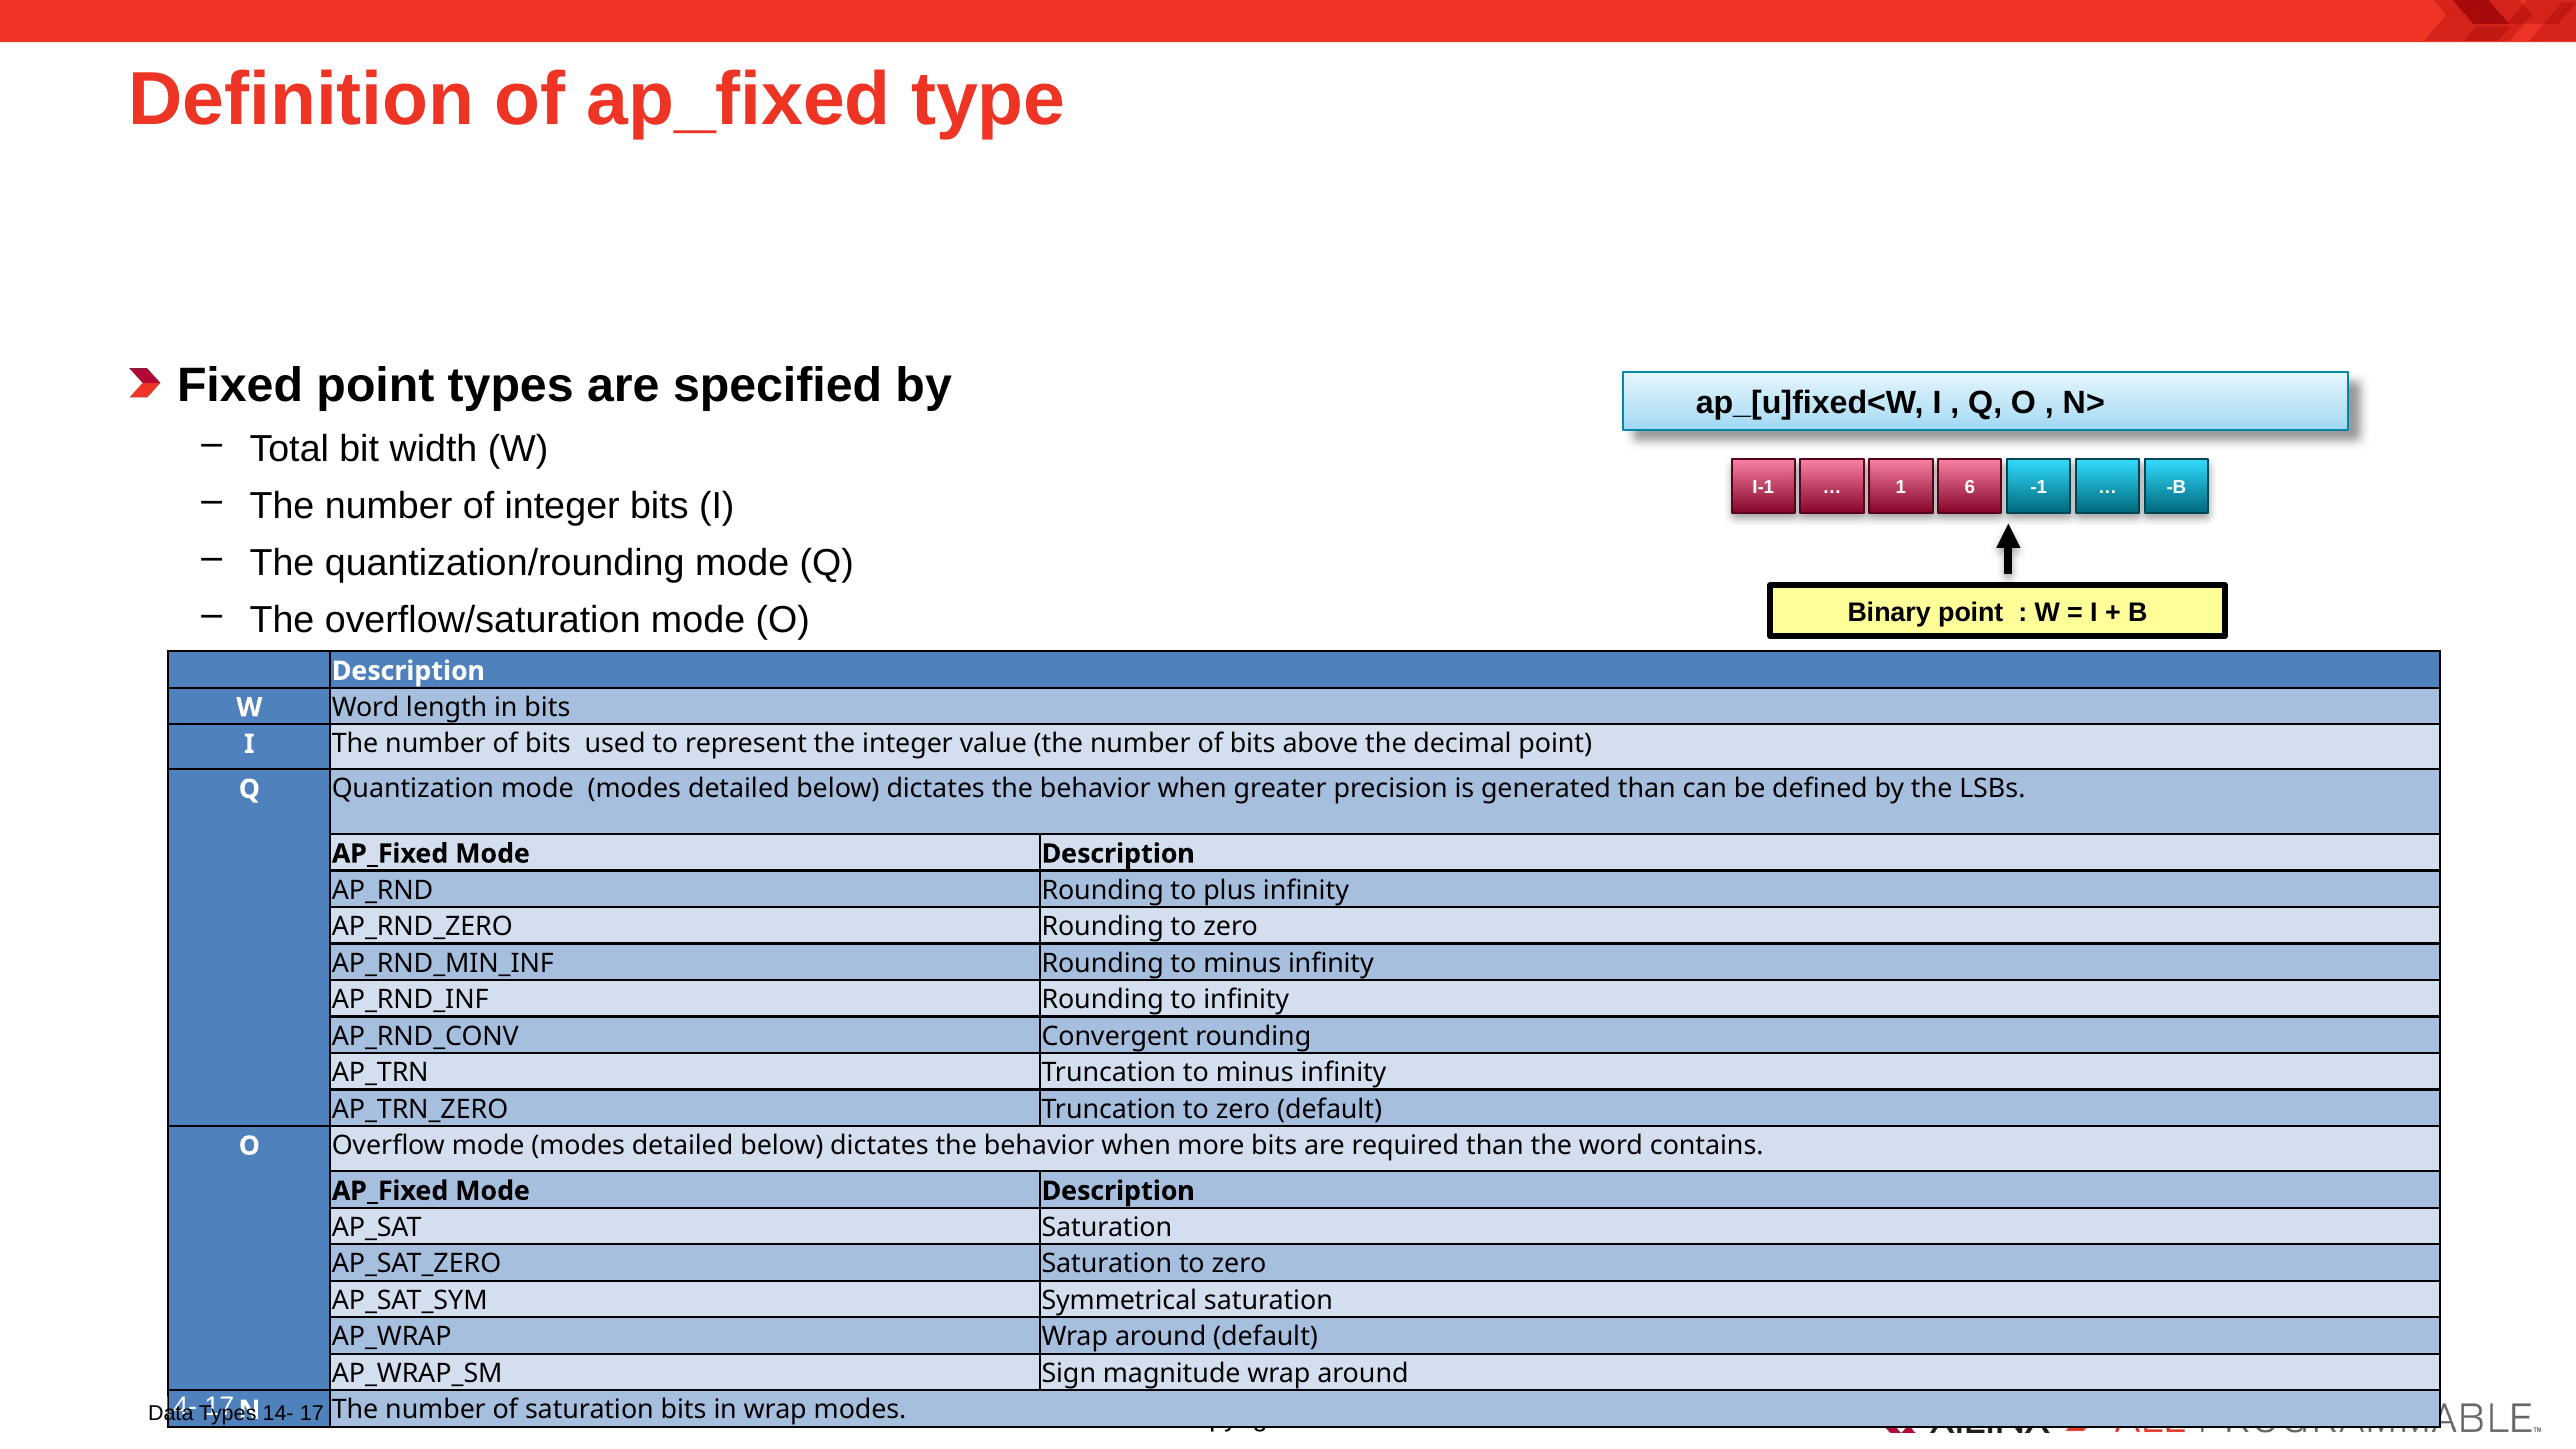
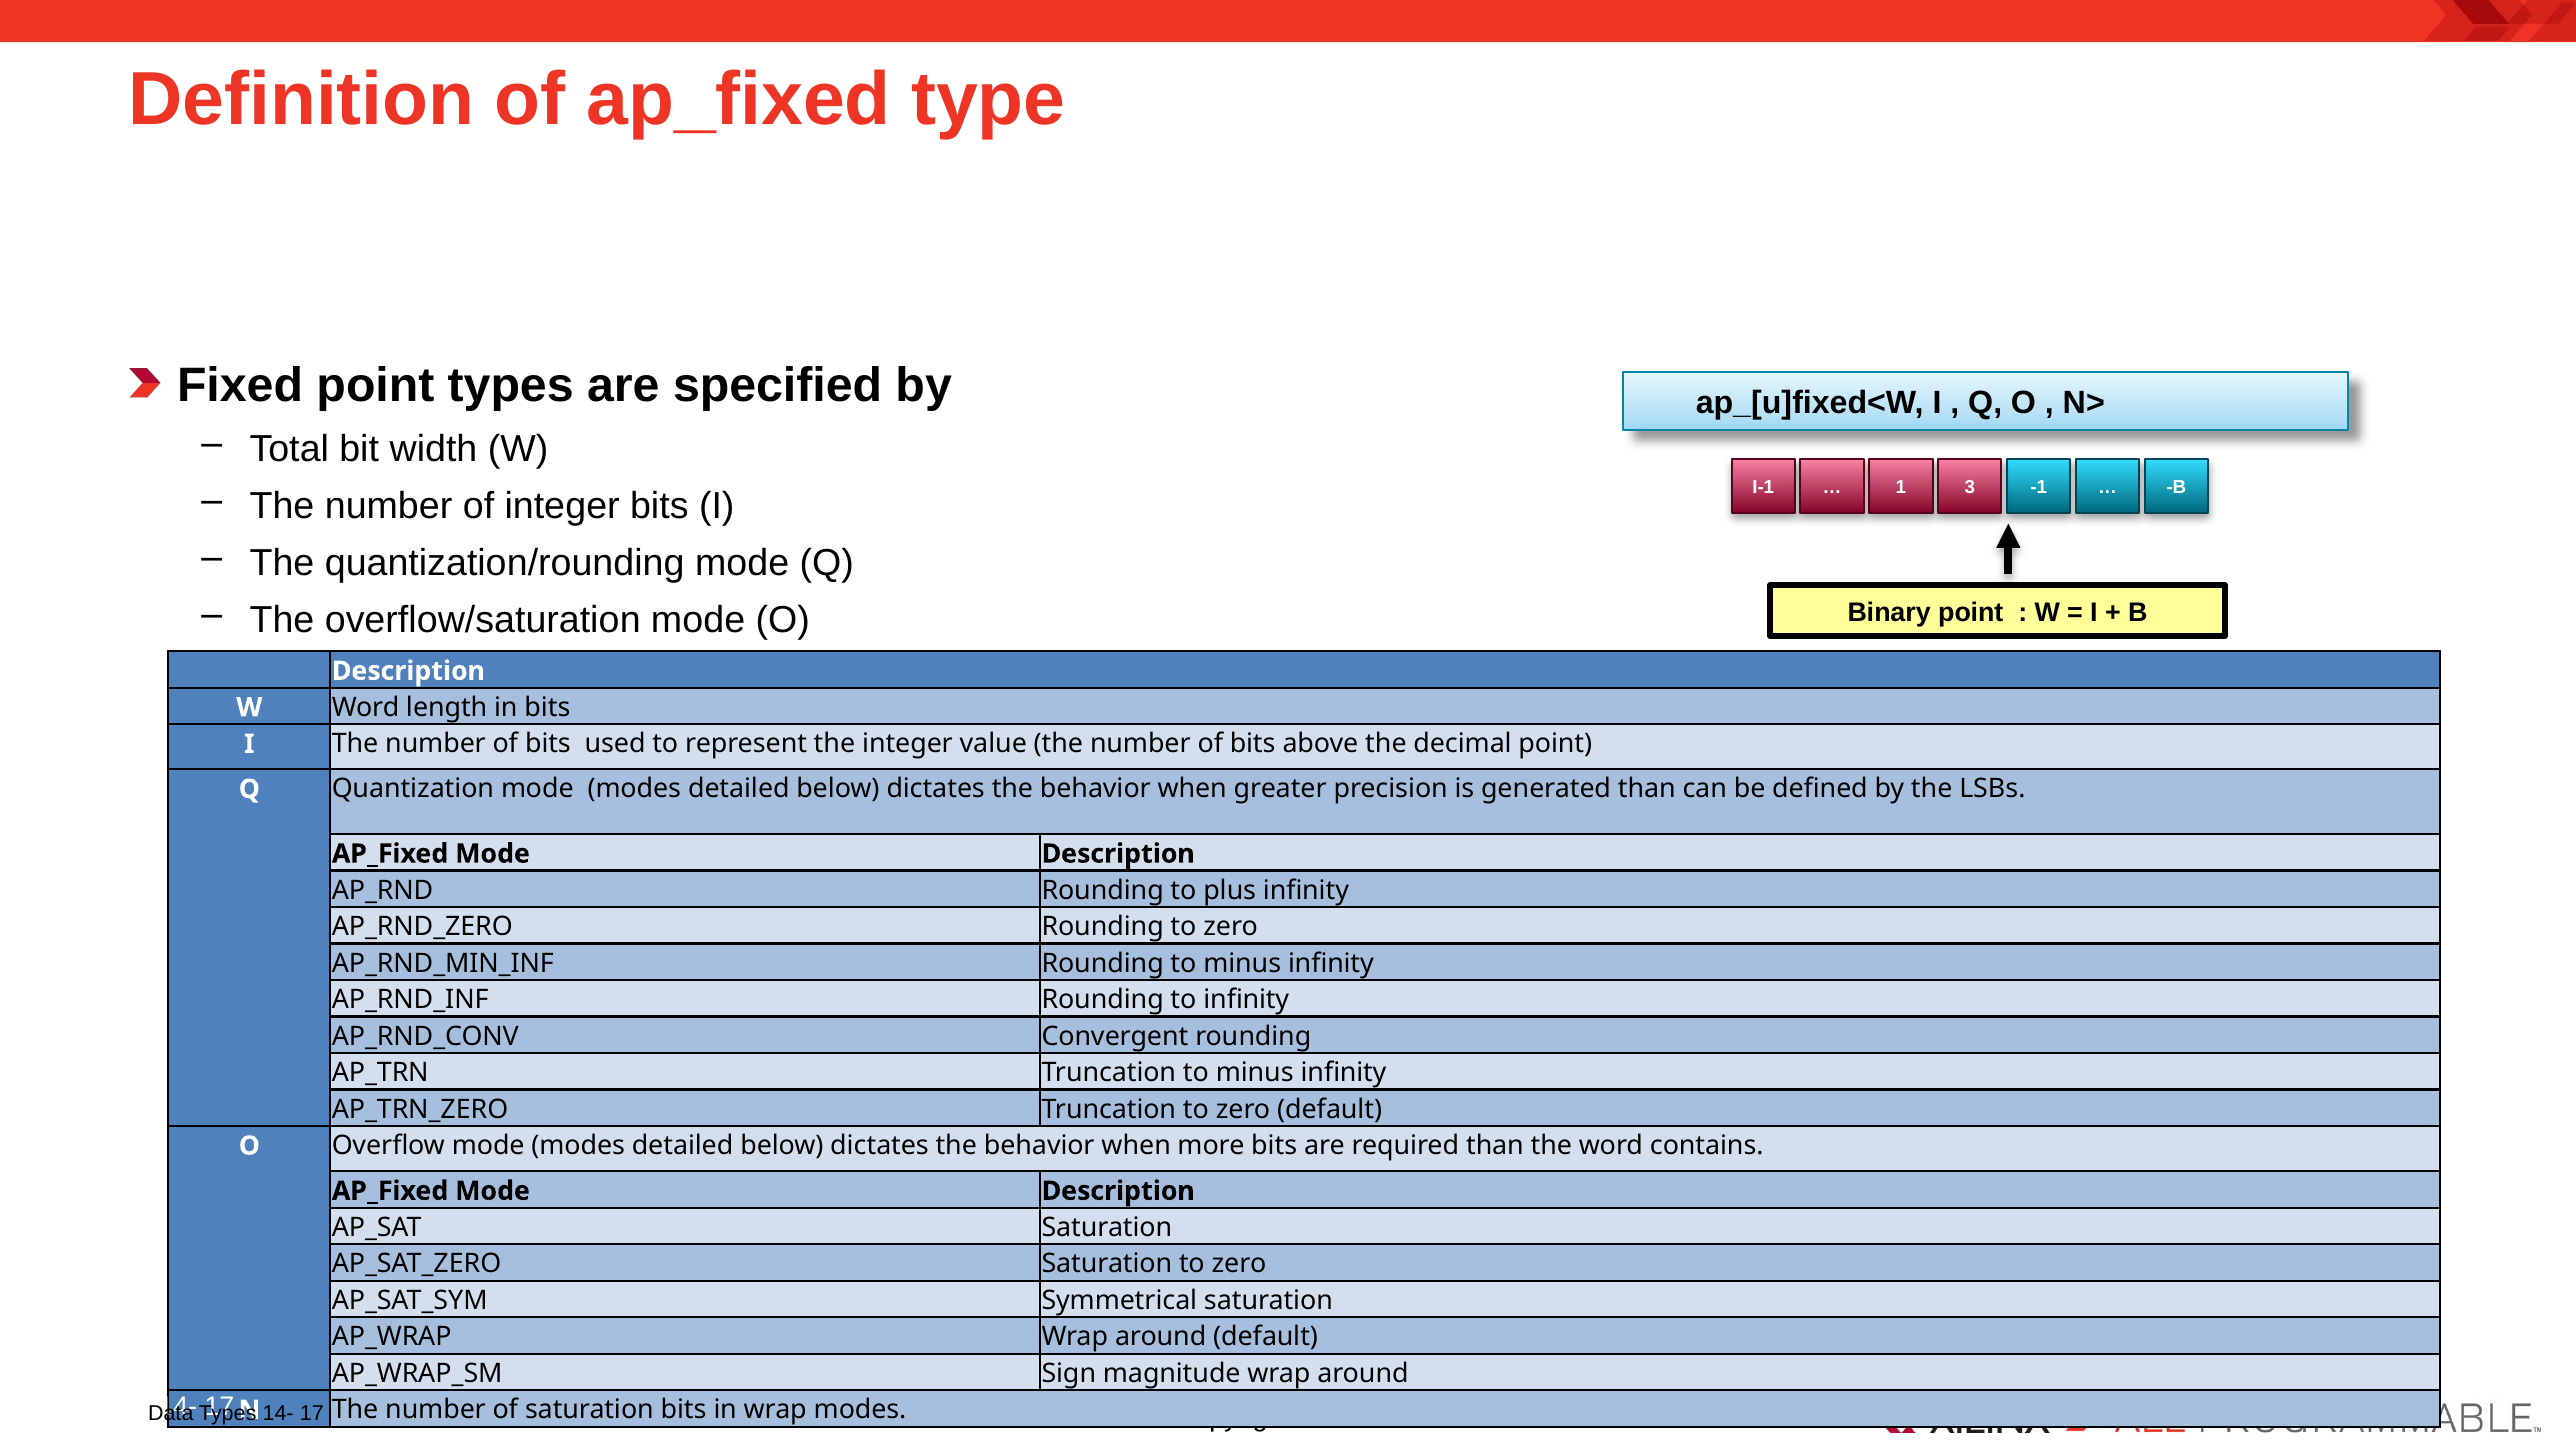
6: 6 -> 3
